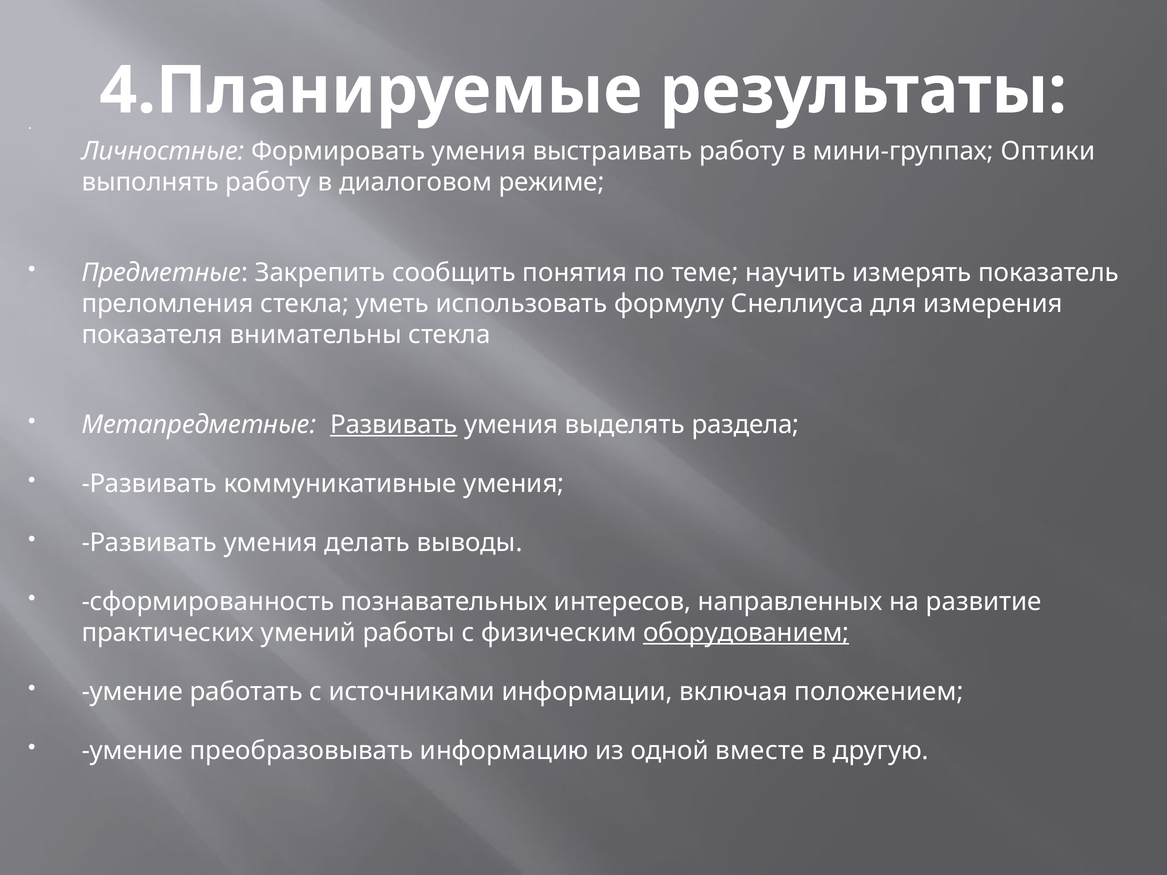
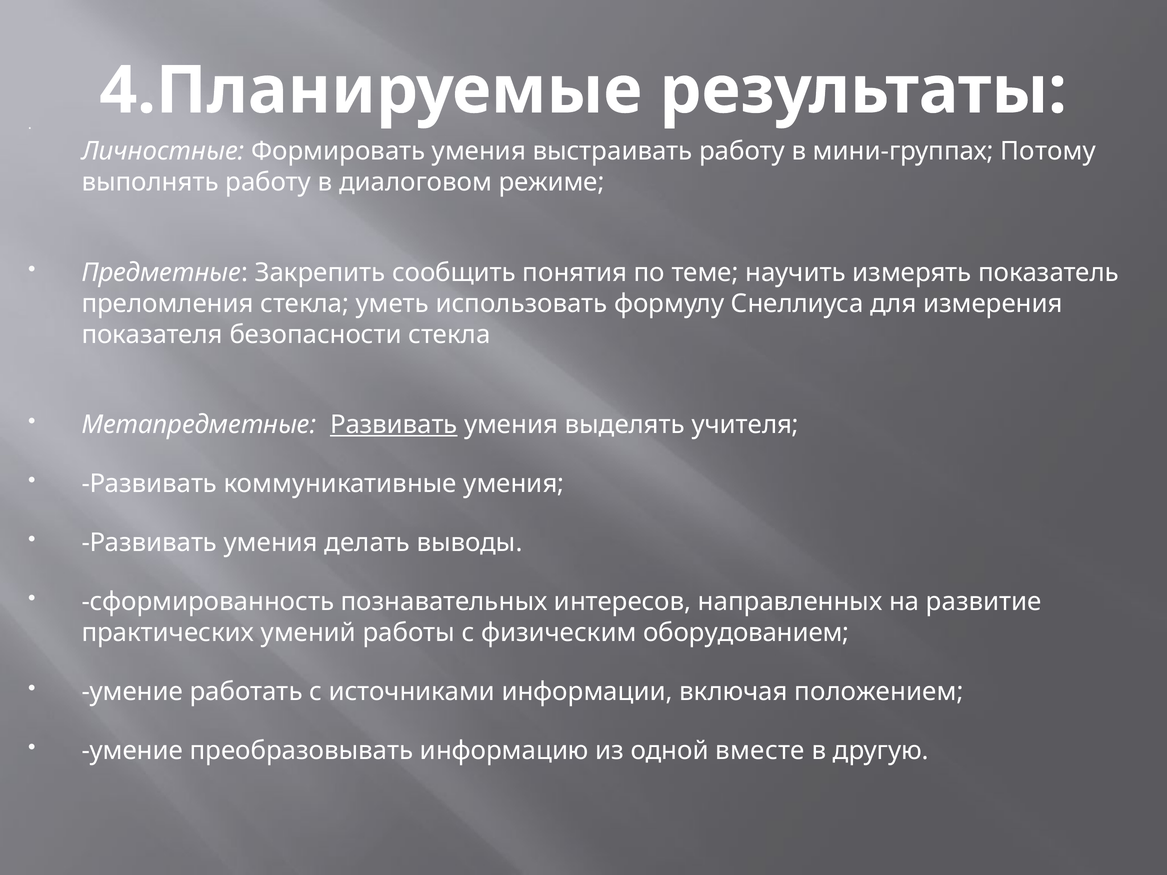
Оптики: Оптики -> Потому
внимательны: внимательны -> безопасности
раздела: раздела -> учителя
оборудованием underline: present -> none
